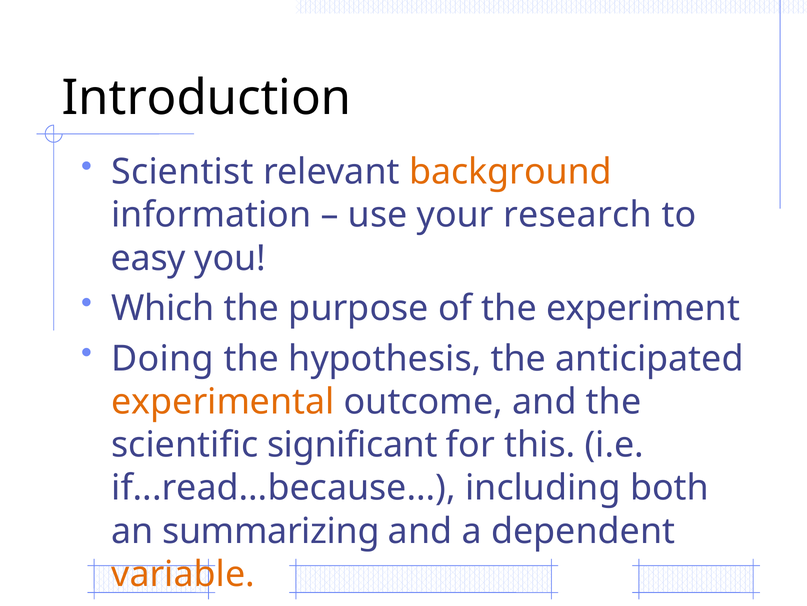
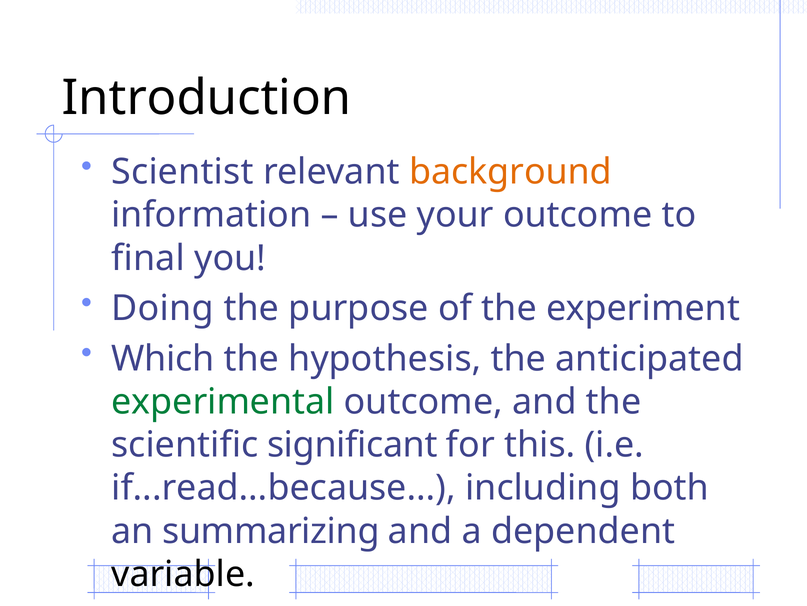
your research: research -> outcome
easy: easy -> final
Which: Which -> Doing
Doing: Doing -> Which
experimental colour: orange -> green
variable colour: orange -> black
